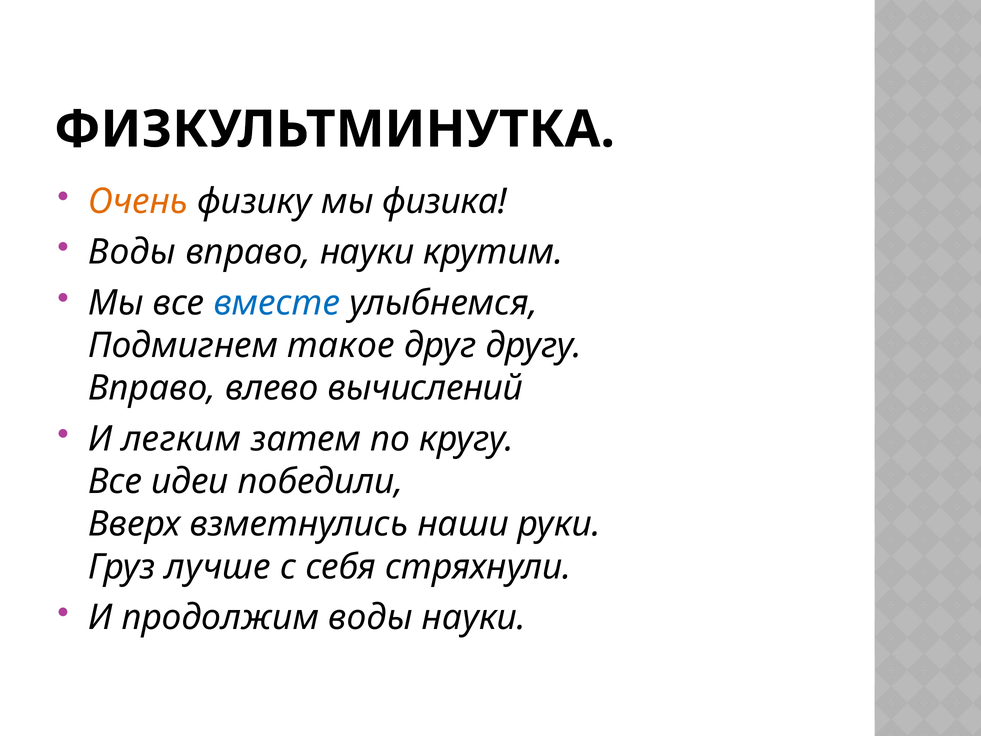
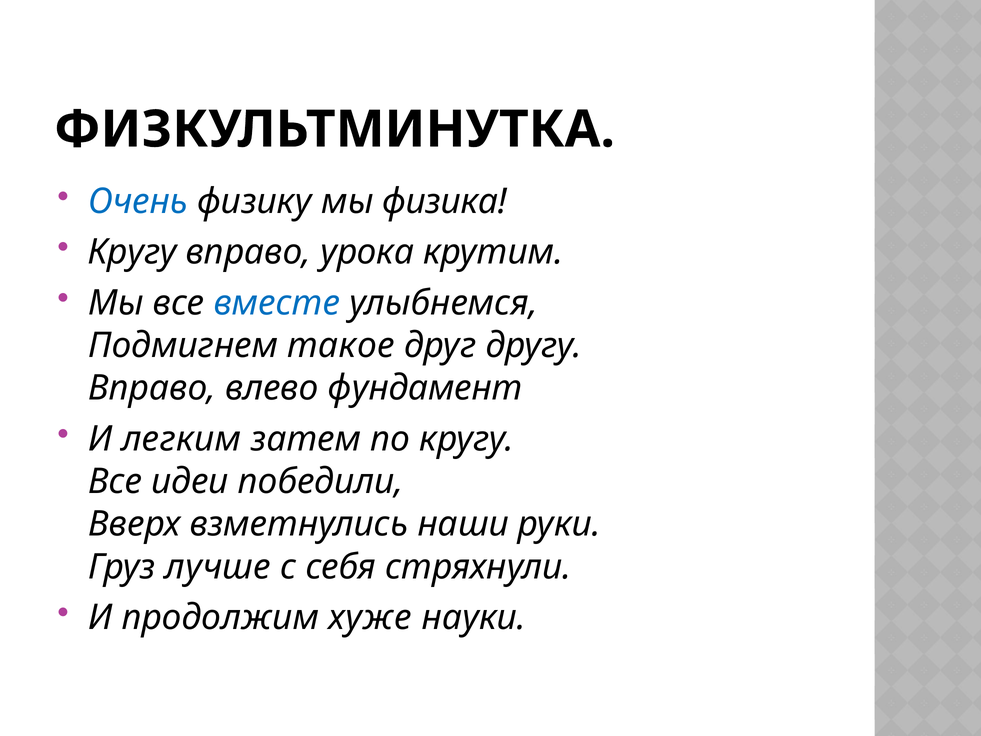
Очень colour: orange -> blue
Воды at (132, 252): Воды -> Кругу
вправо науки: науки -> урока
вычислений: вычислений -> фундамент
продолжим воды: воды -> хуже
